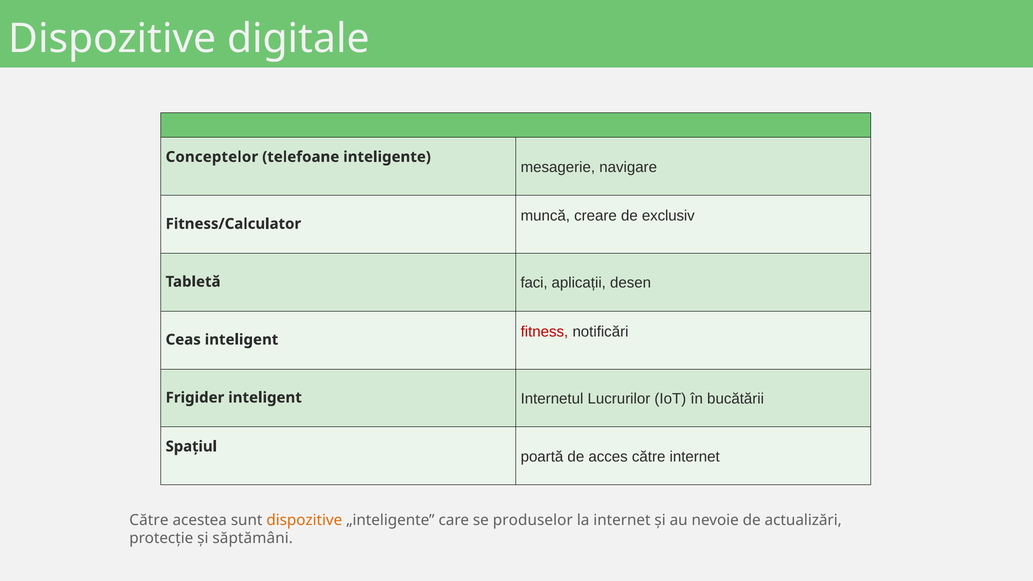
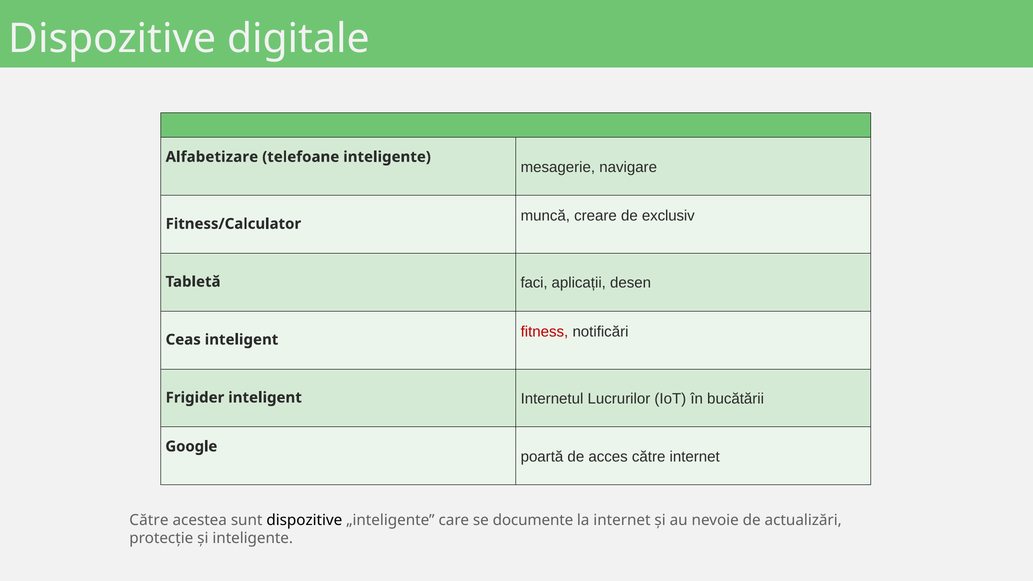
Conceptelor: Conceptelor -> Alfabetizare
Spațiul: Spațiul -> Google
dispozitive at (304, 520) colour: orange -> black
produselor: produselor -> documente
și săptămâni: săptămâni -> inteligente
